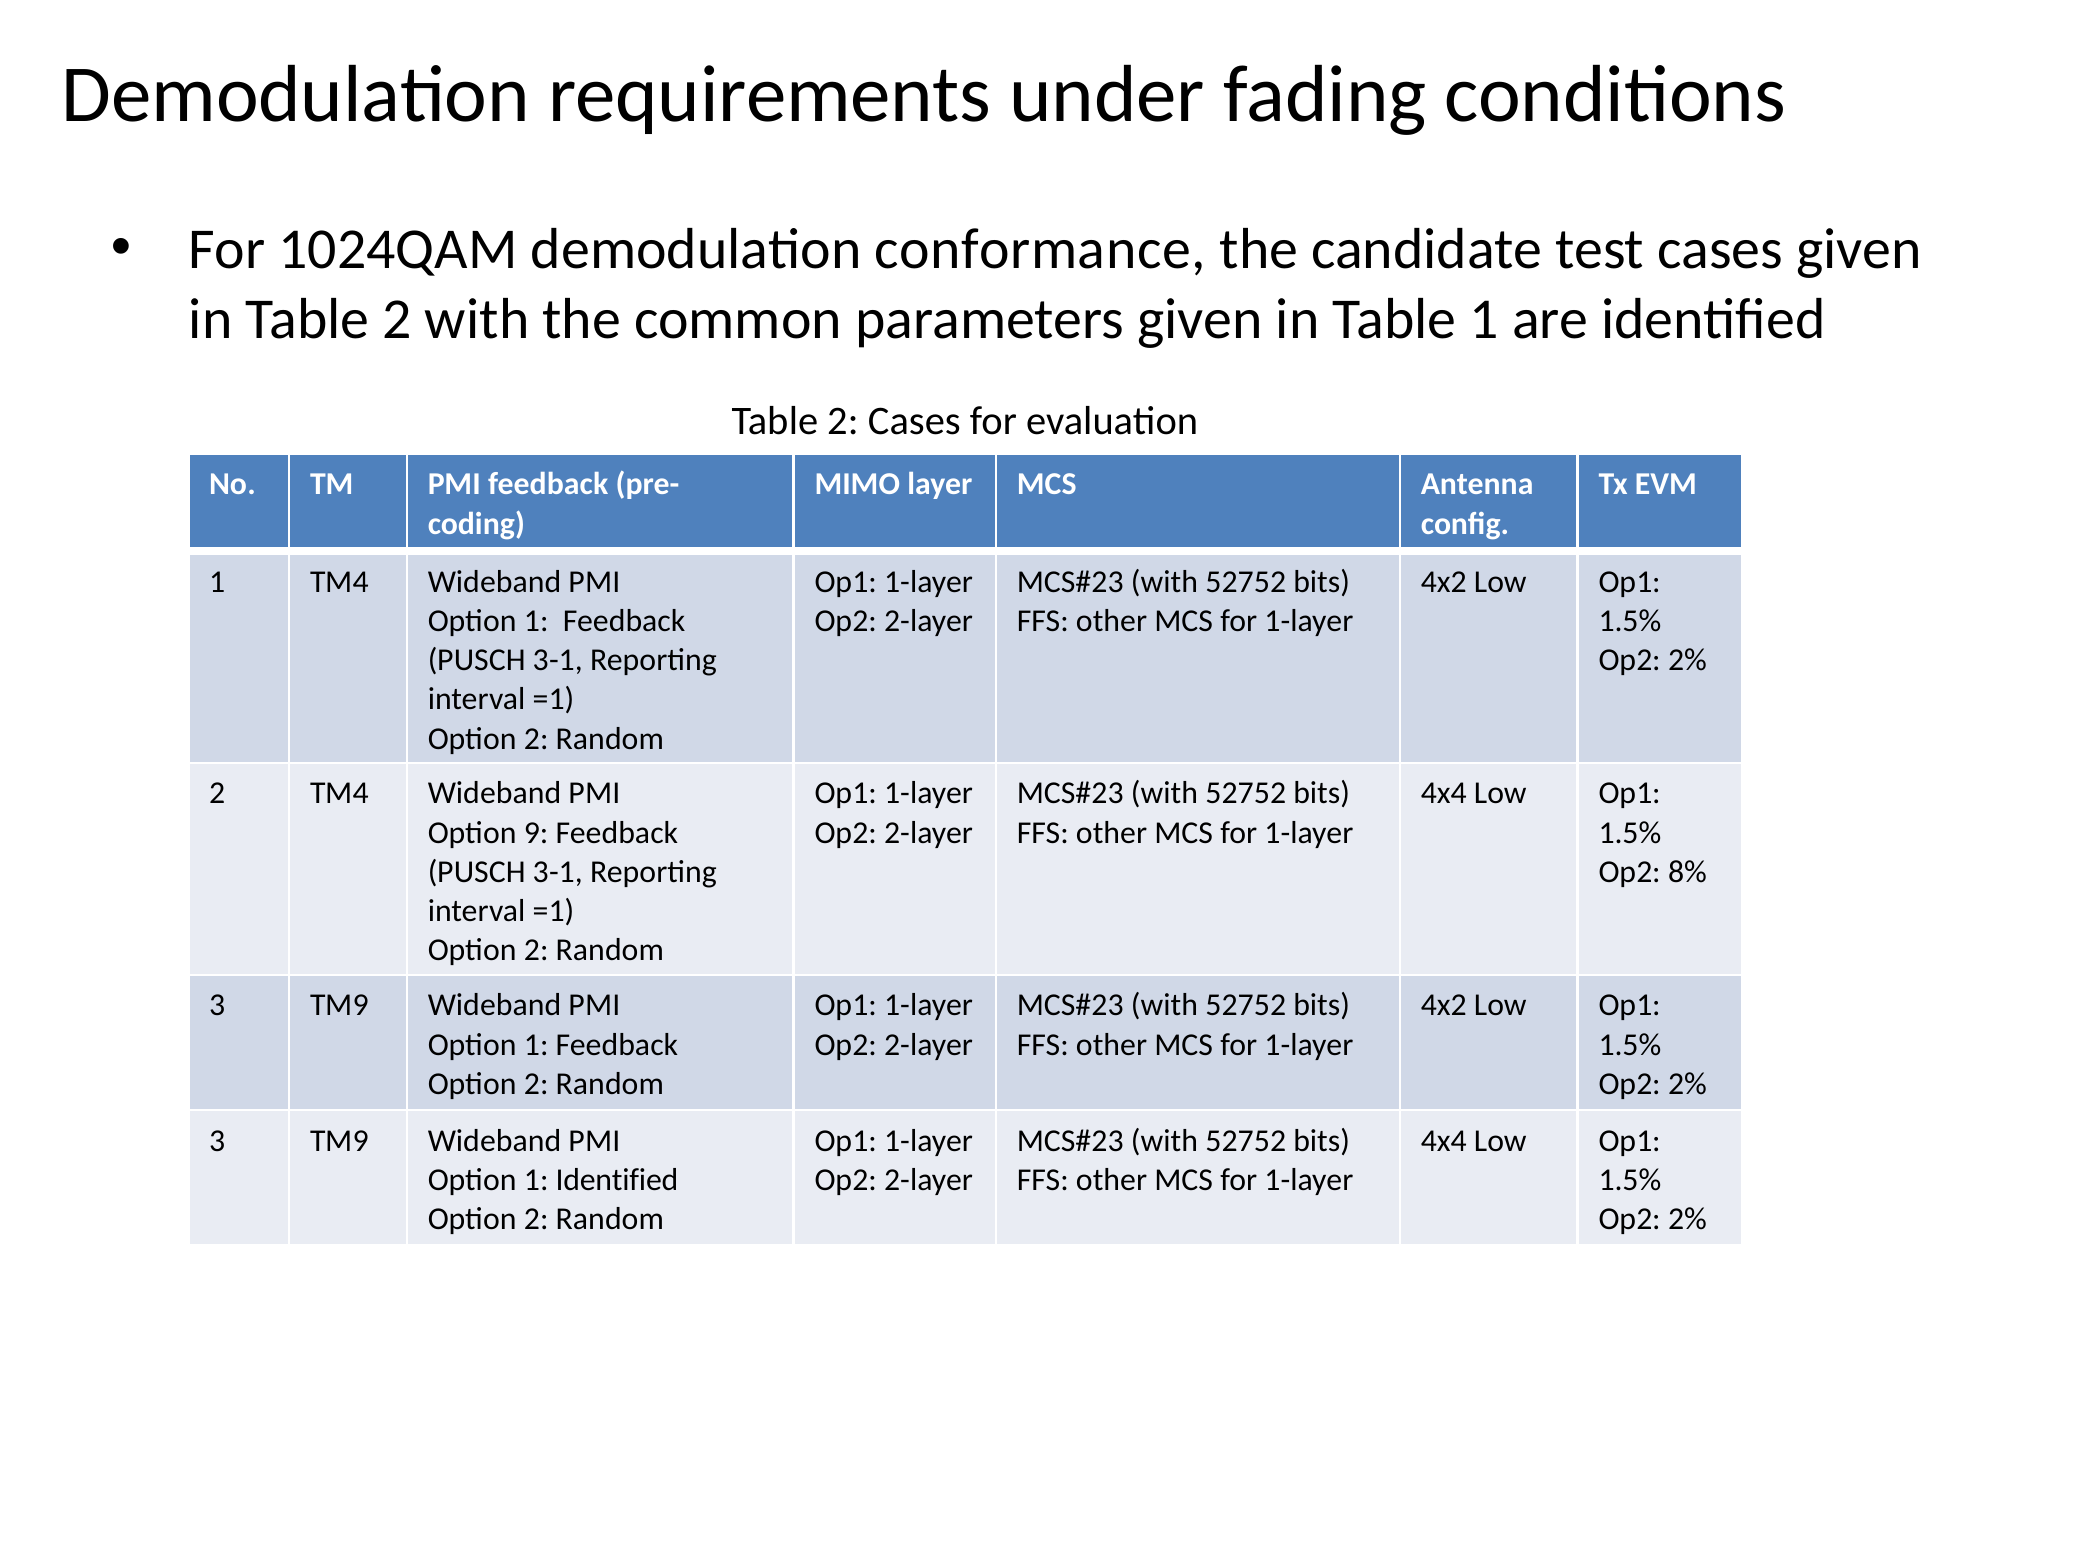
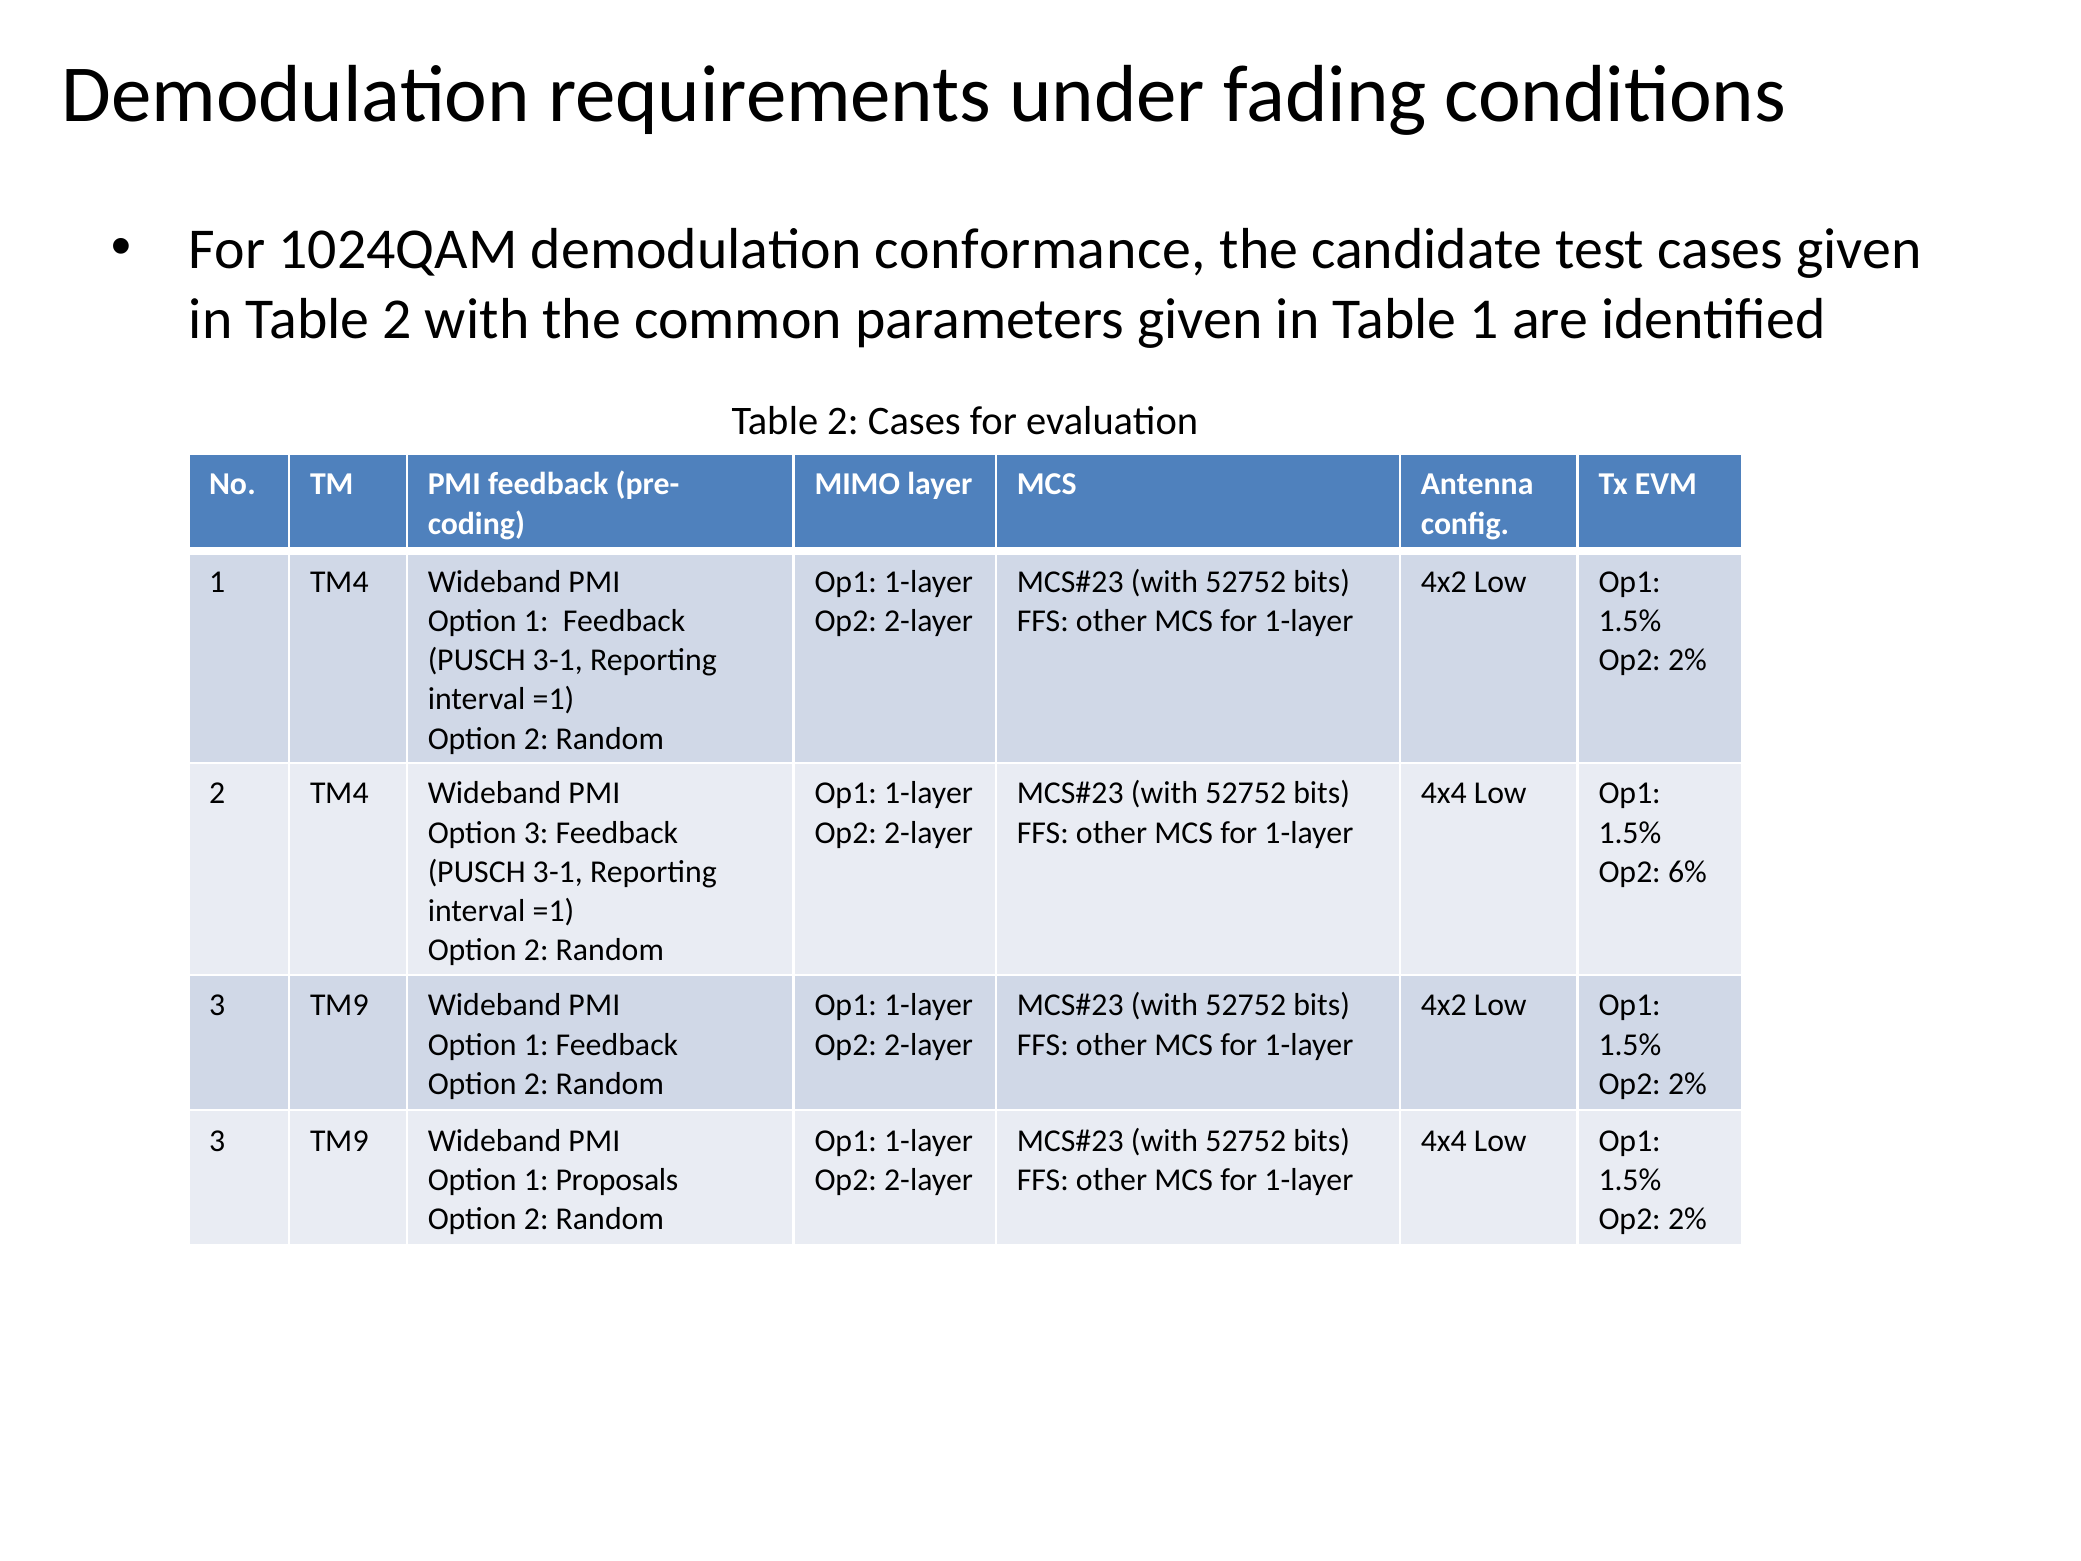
Option 9: 9 -> 3
8%: 8% -> 6%
1 Identified: Identified -> Proposals
